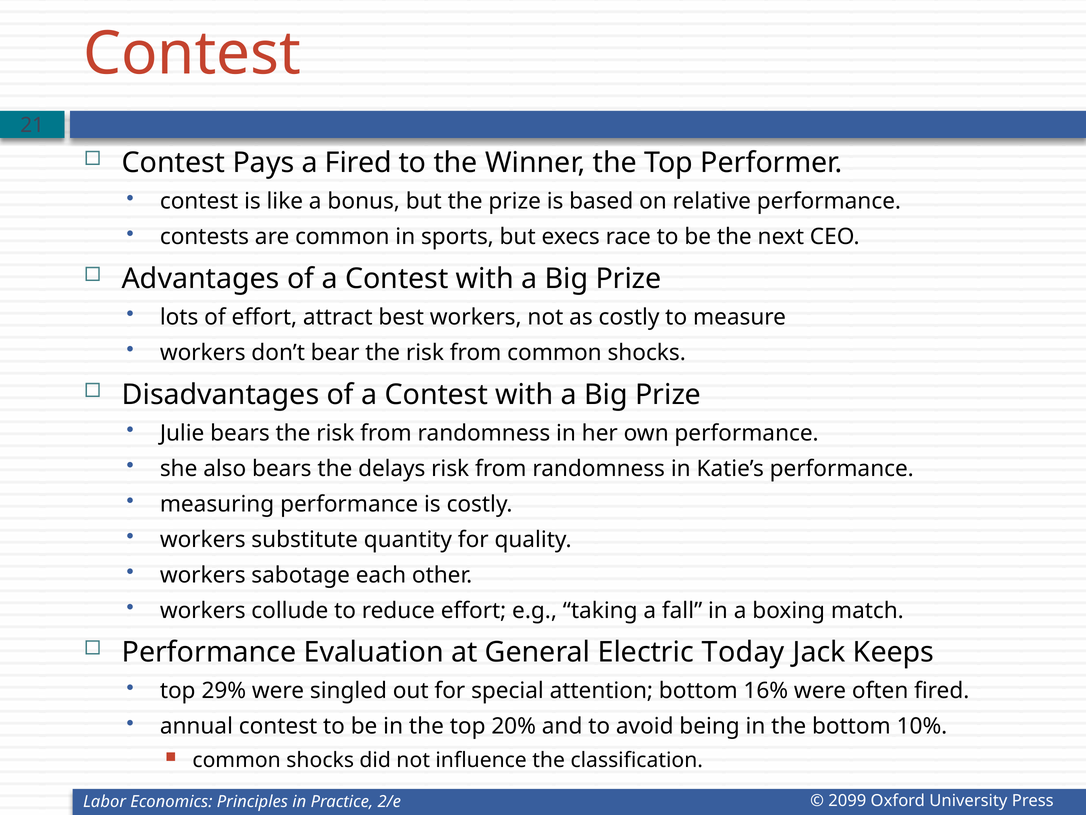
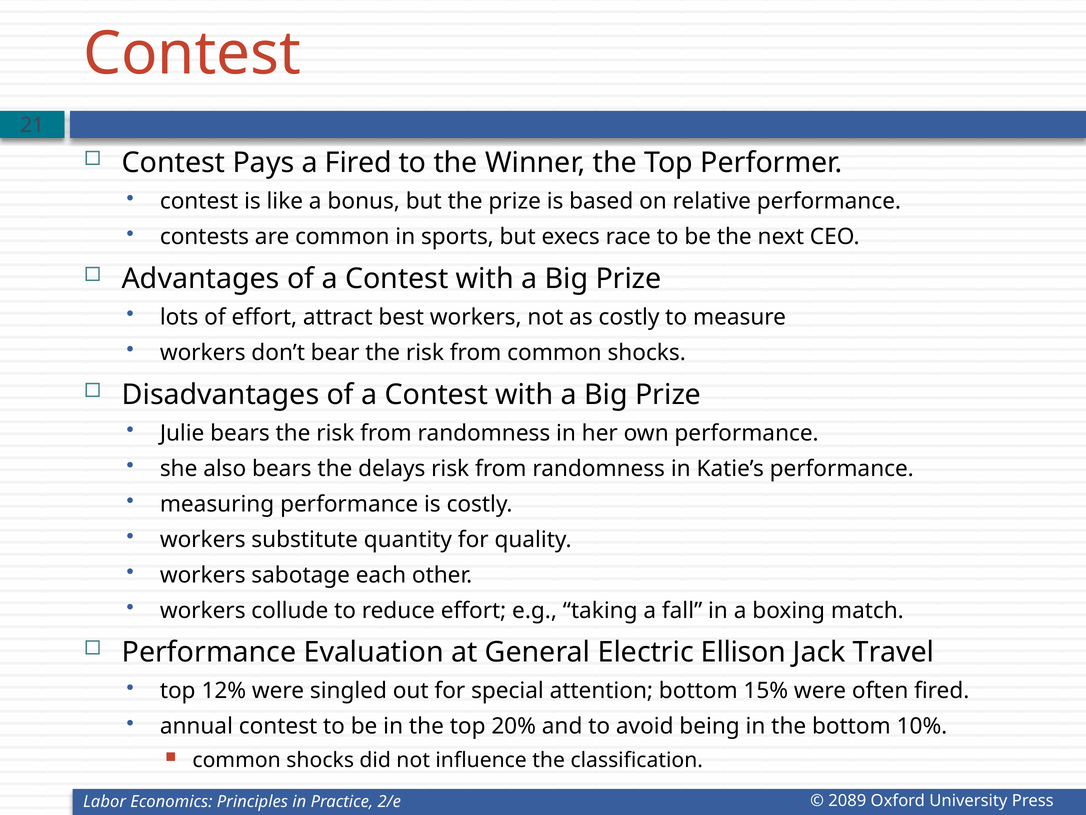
Today: Today -> Ellison
Keeps: Keeps -> Travel
29%: 29% -> 12%
16%: 16% -> 15%
2099: 2099 -> 2089
